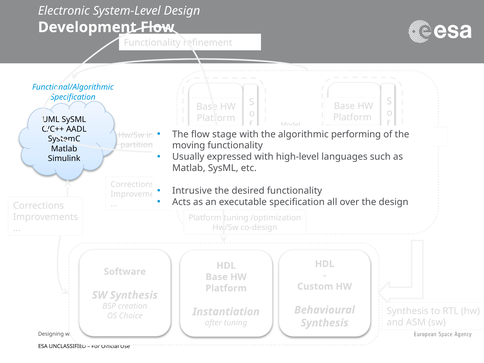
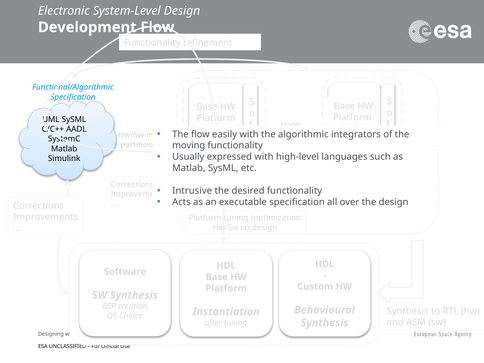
stage: stage -> easily
performing: performing -> integrators
